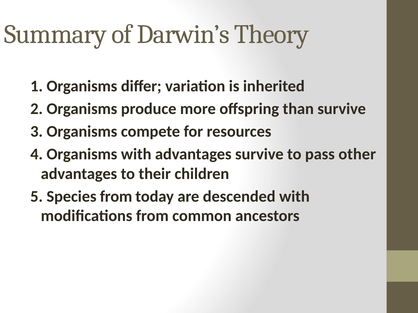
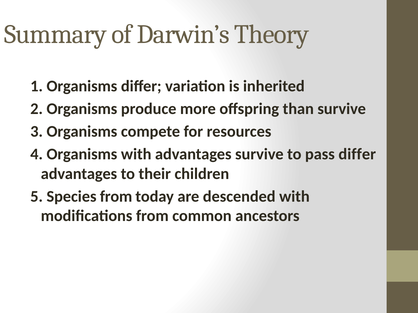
pass other: other -> differ
